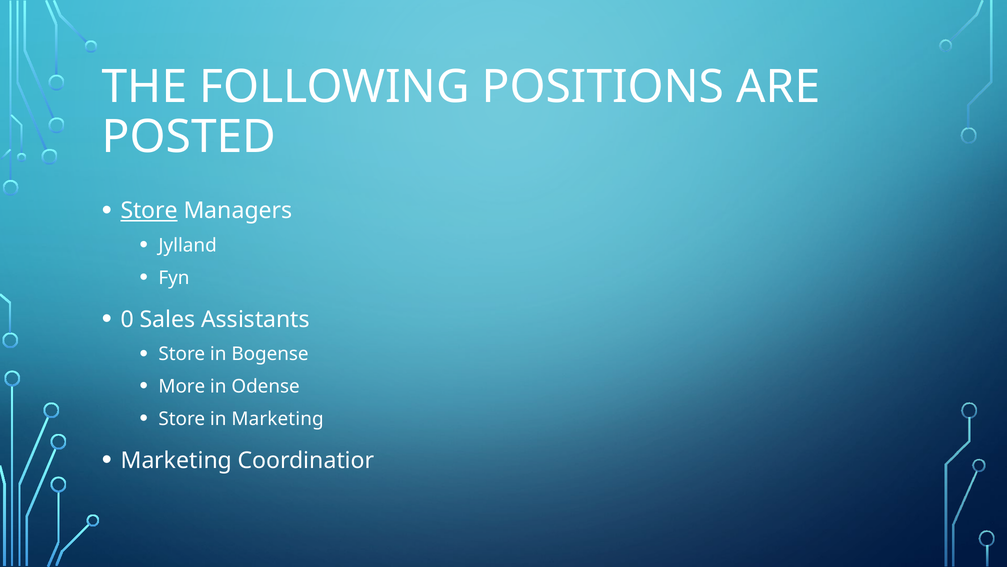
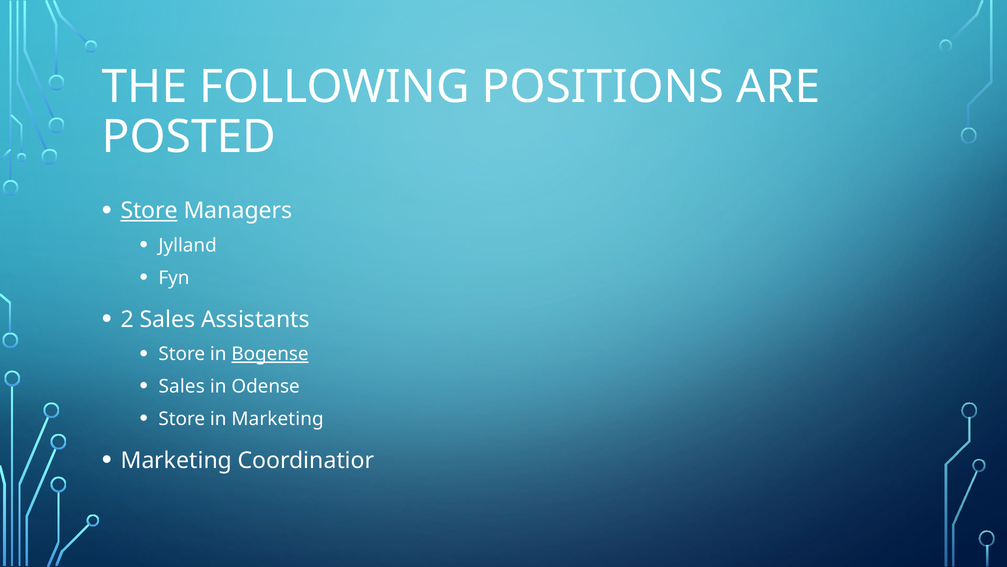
0: 0 -> 2
Bogense underline: none -> present
More at (182, 386): More -> Sales
